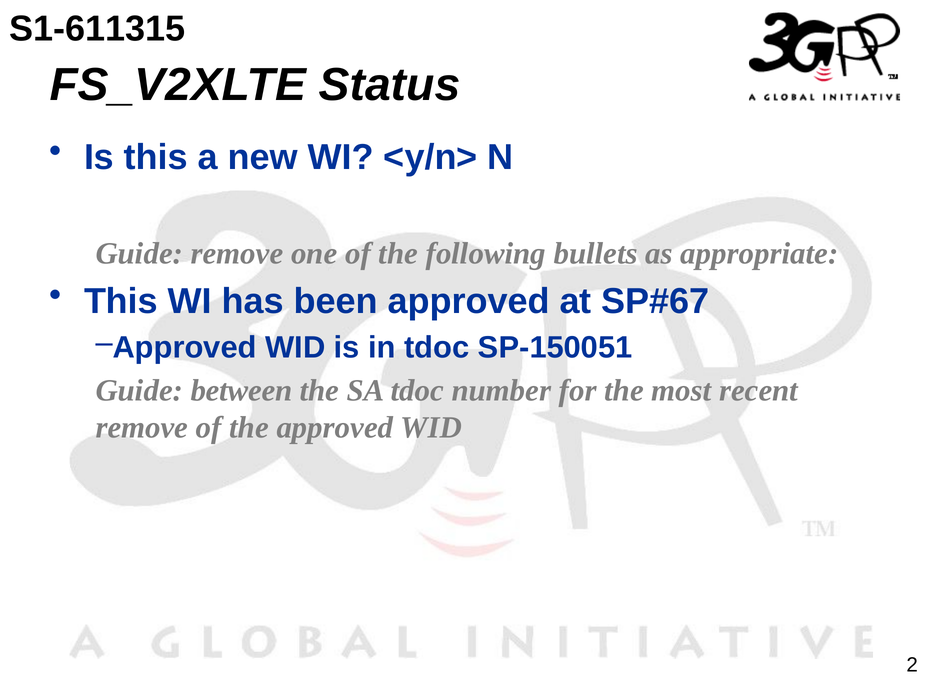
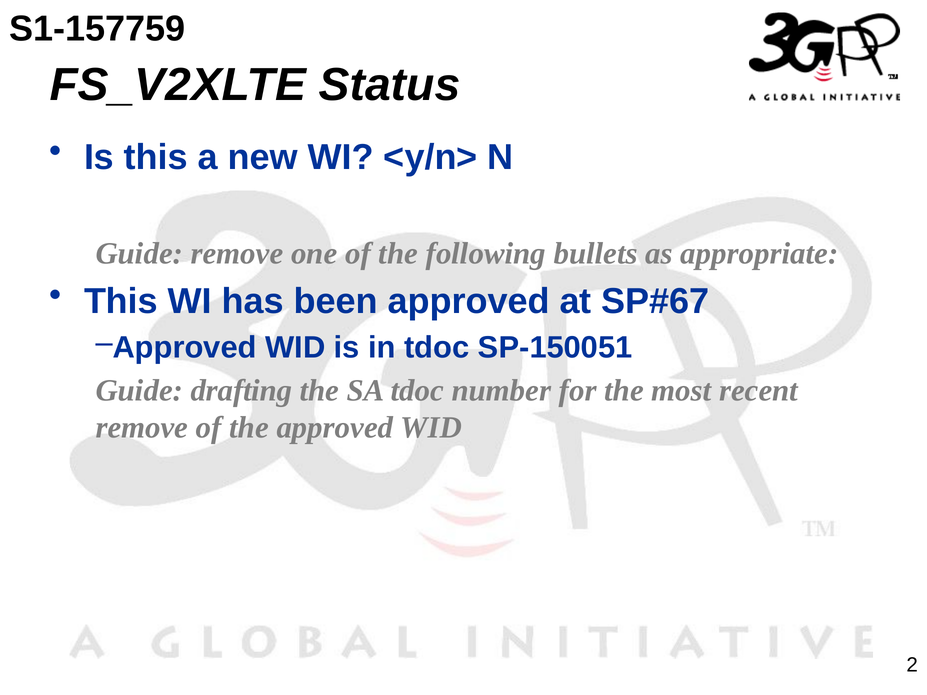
S1-611315: S1-611315 -> S1-157759
between: between -> drafting
